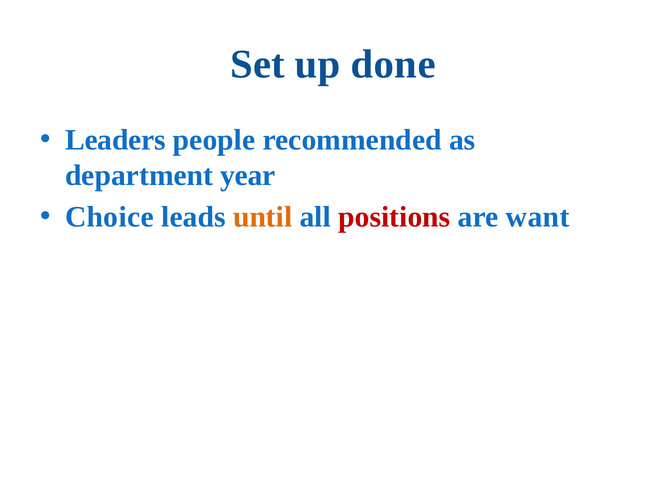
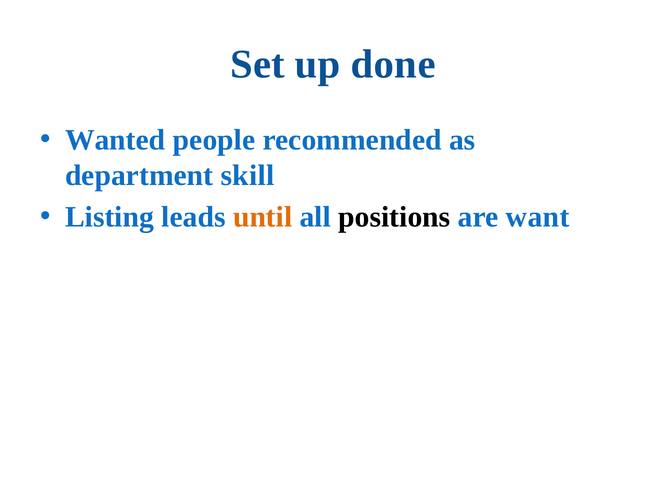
Leaders: Leaders -> Wanted
year: year -> skill
Choice: Choice -> Listing
positions colour: red -> black
